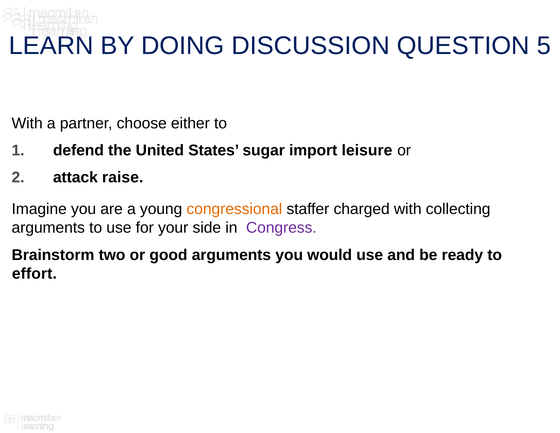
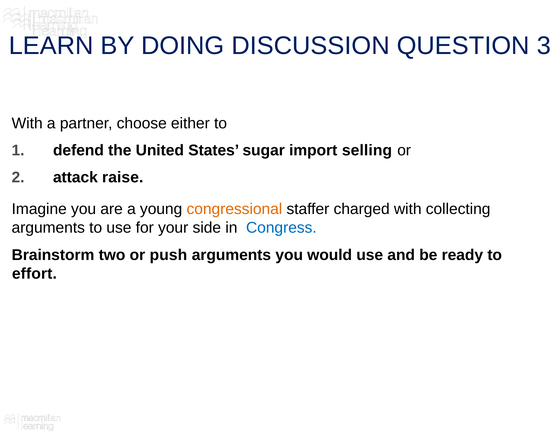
5: 5 -> 3
leisure: leisure -> selling
Congress colour: purple -> blue
good: good -> push
